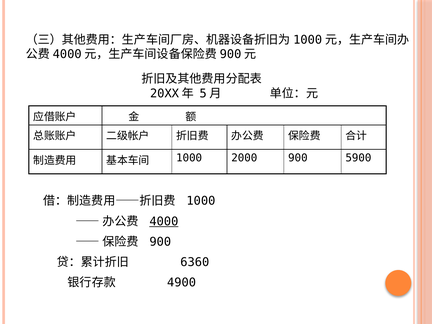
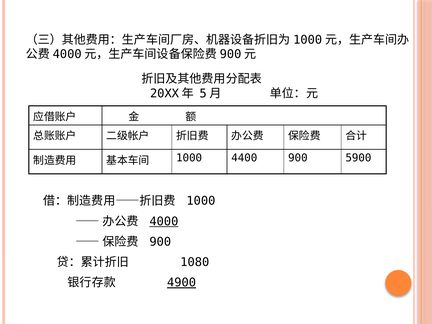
2000: 2000 -> 4400
6360: 6360 -> 1080
4900 underline: none -> present
